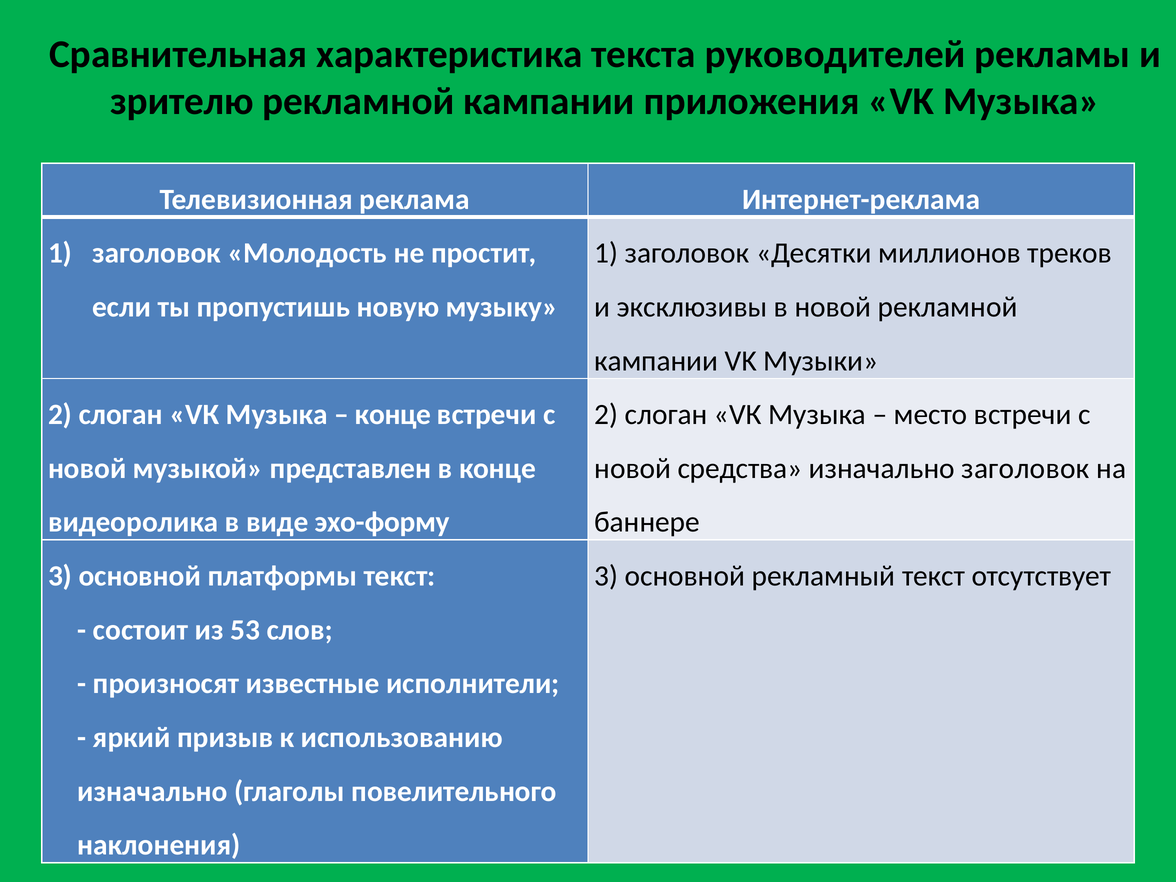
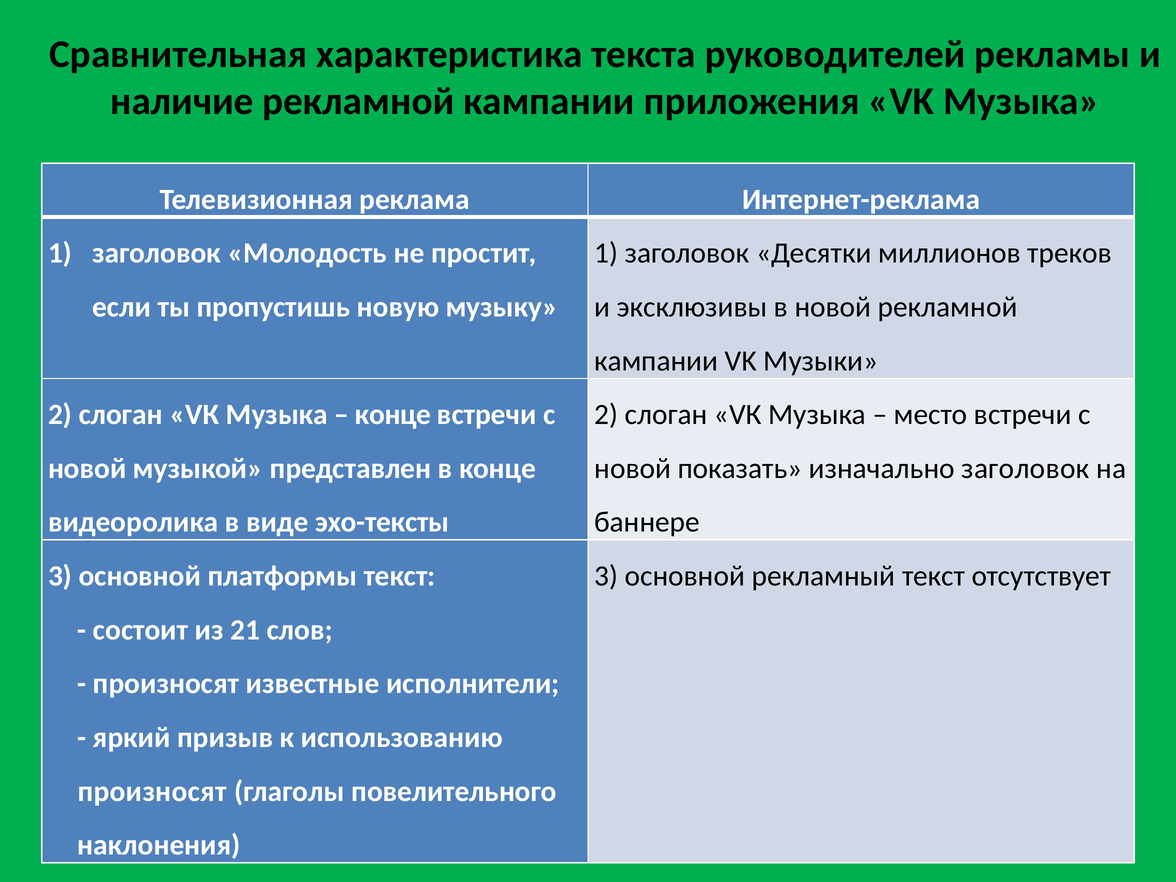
зрителю: зрителю -> наличие
средства: средства -> показать
эхо-форму: эхо-форму -> эхо-тексты
53: 53 -> 21
изначально at (152, 791): изначально -> произносят
